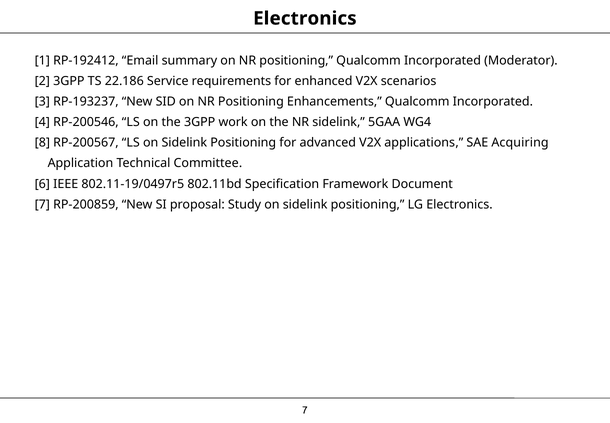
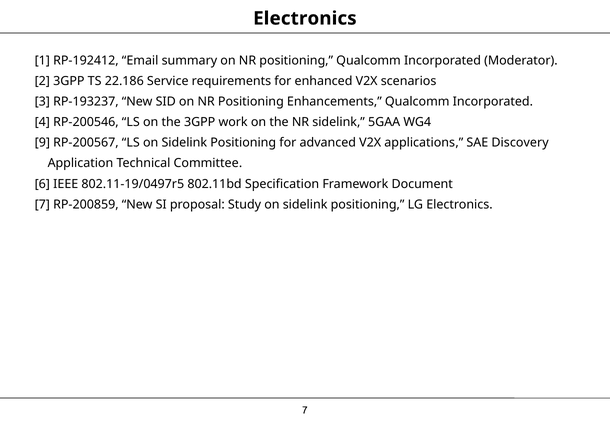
8: 8 -> 9
Acquiring: Acquiring -> Discovery
